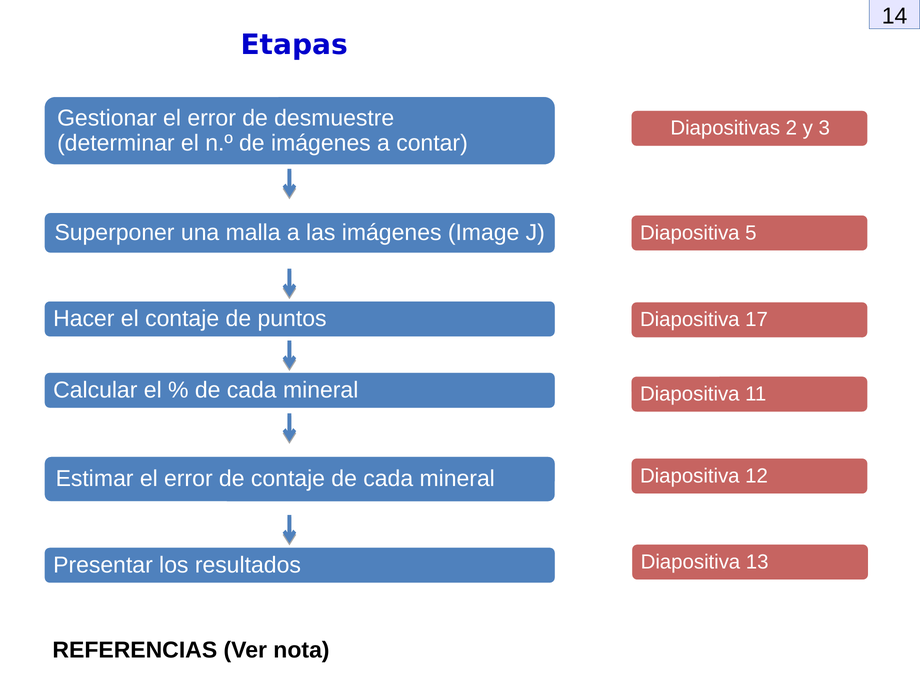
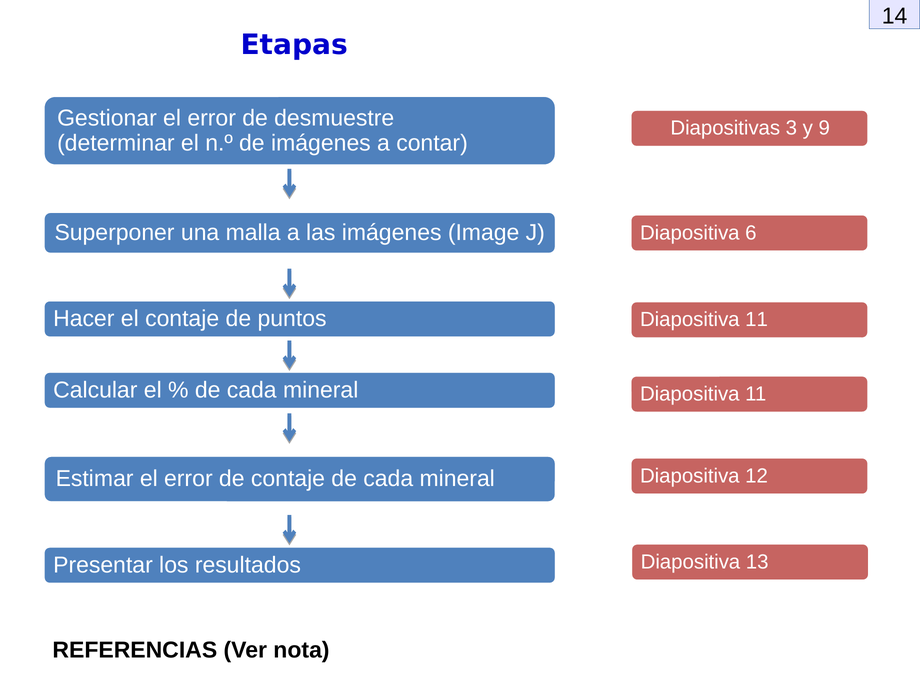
2: 2 -> 3
3: 3 -> 9
5: 5 -> 6
17 at (757, 320): 17 -> 11
